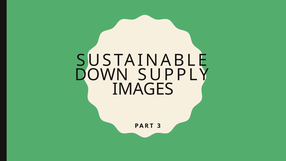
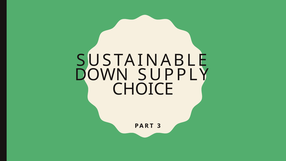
IMAGES: IMAGES -> CHOICE
